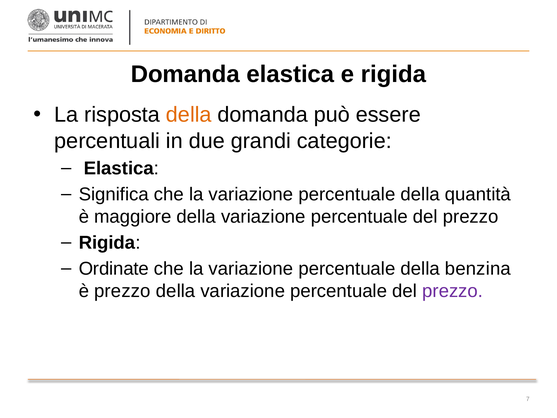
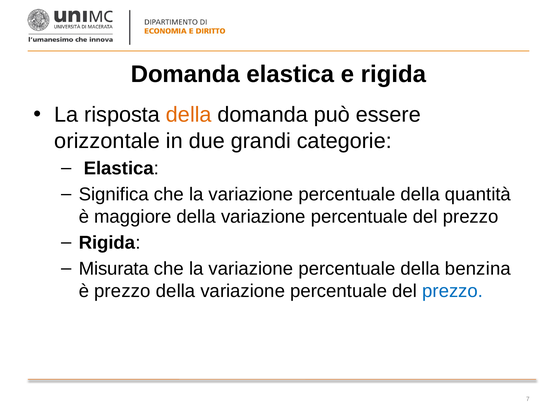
percentuali: percentuali -> orizzontale
Ordinate: Ordinate -> Misurata
prezzo at (453, 291) colour: purple -> blue
